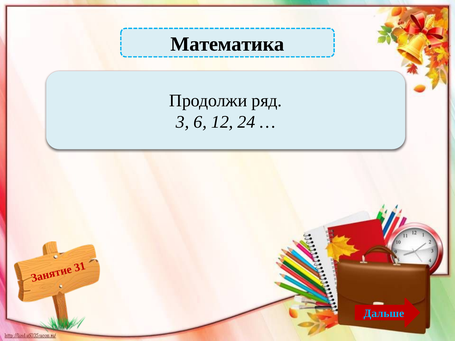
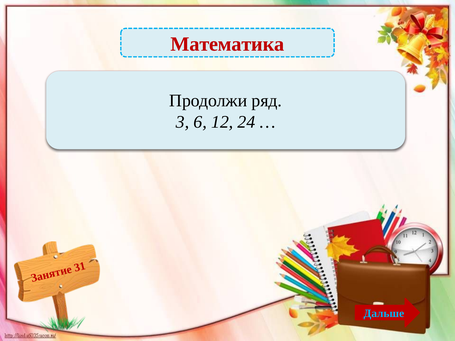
Математика colour: black -> red
